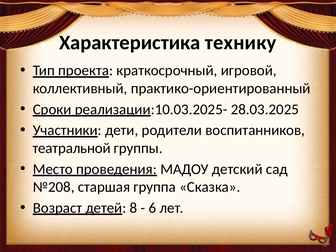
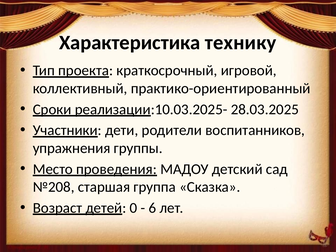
театральной: театральной -> упражнения
8: 8 -> 0
